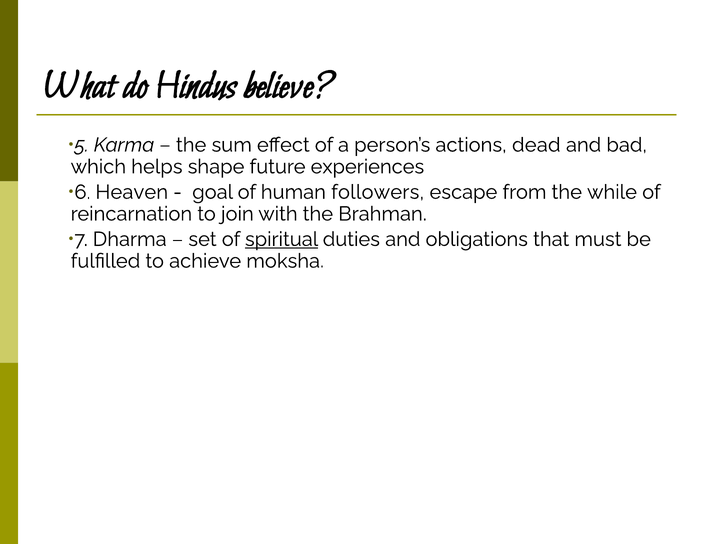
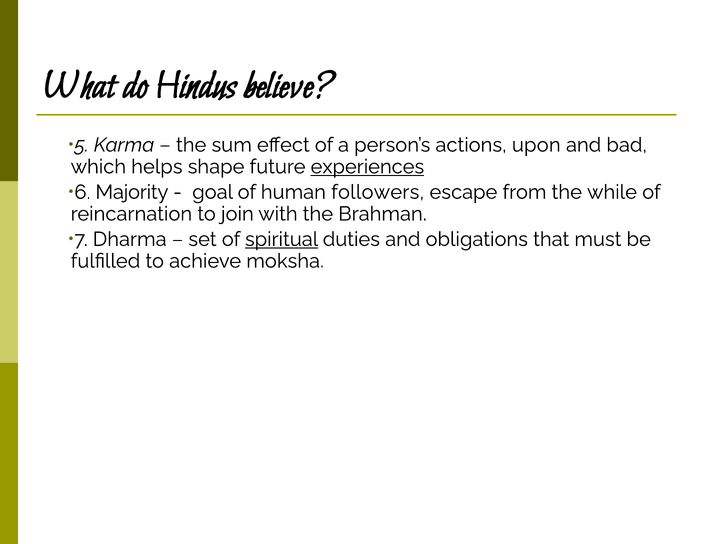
dead: dead -> upon
experiences underline: none -> present
Heaven: Heaven -> Majority
